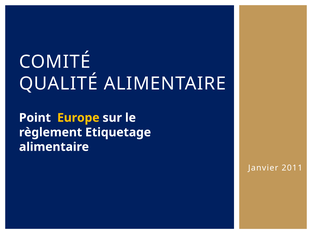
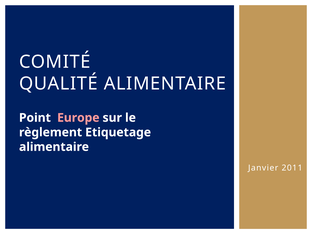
Europe colour: yellow -> pink
